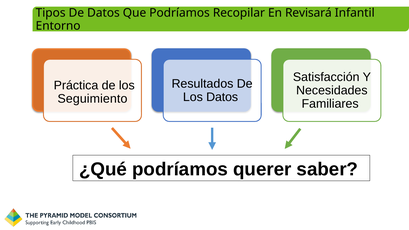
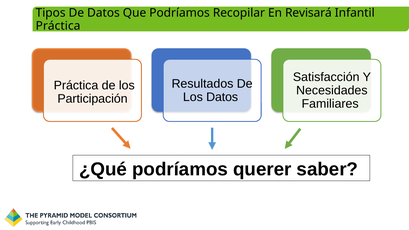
Entorno at (58, 26): Entorno -> Práctica
Seguimiento: Seguimiento -> Participación
